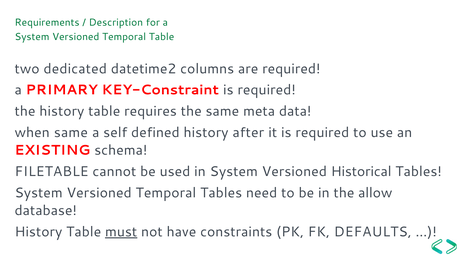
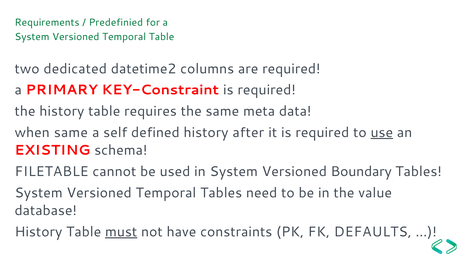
Description: Description -> Predefinied
use underline: none -> present
Historical: Historical -> Boundary
allow: allow -> value
